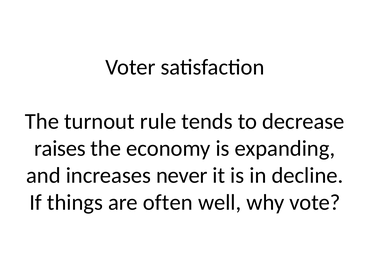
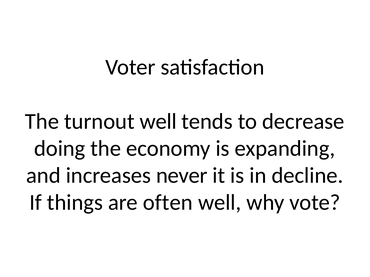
turnout rule: rule -> well
raises: raises -> doing
